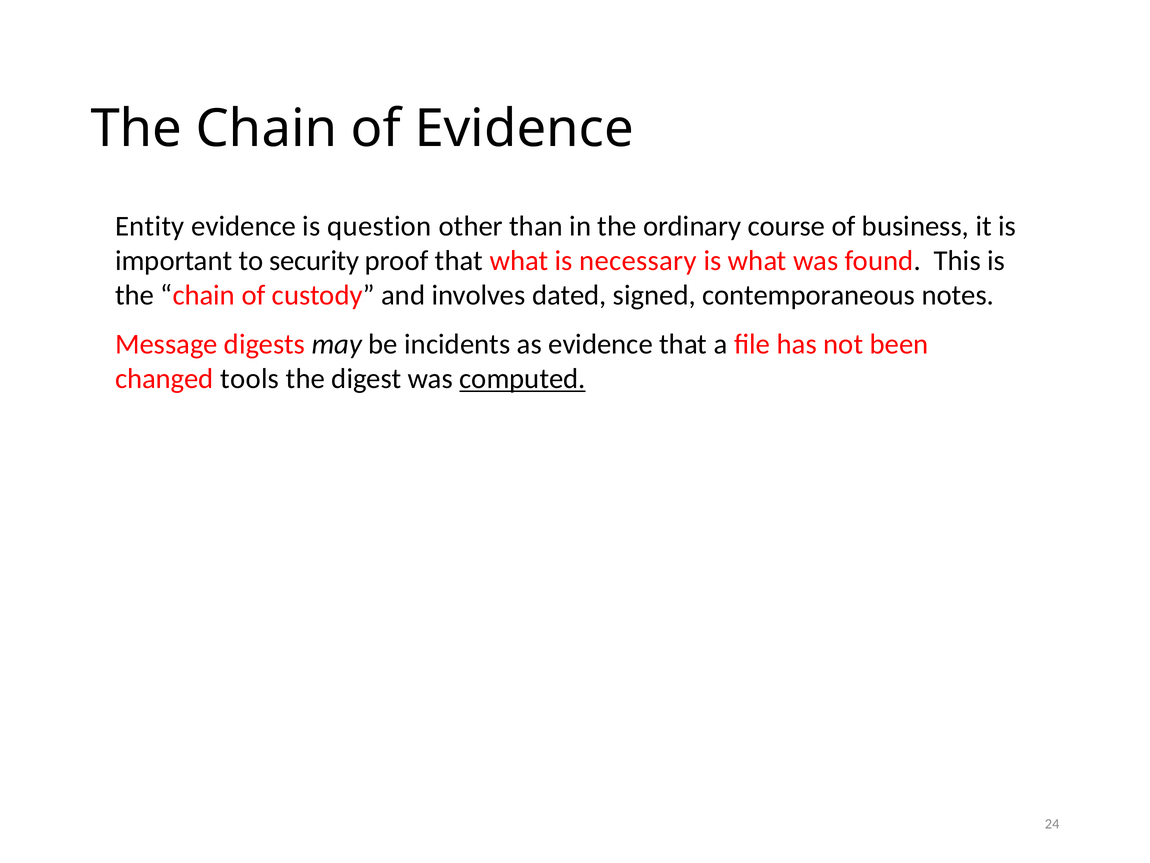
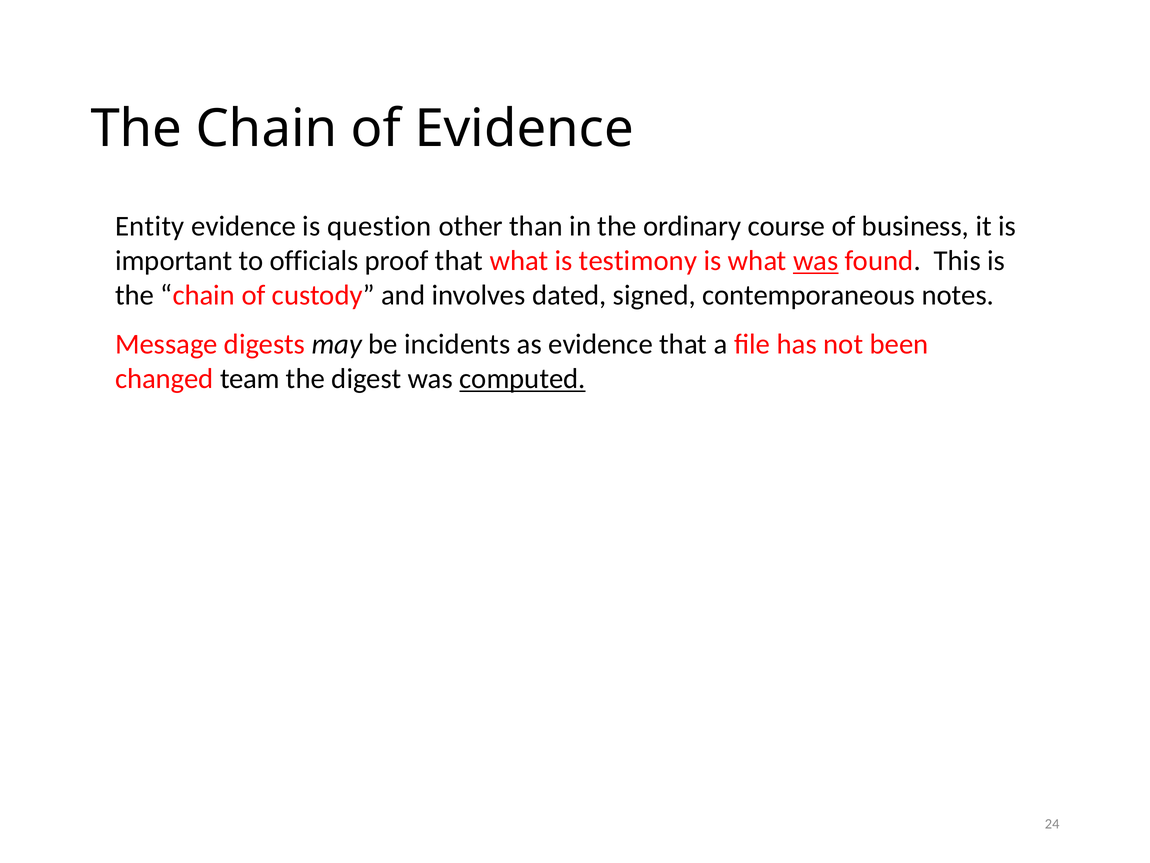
security: security -> officials
necessary: necessary -> testimony
was at (816, 261) underline: none -> present
tools: tools -> team
